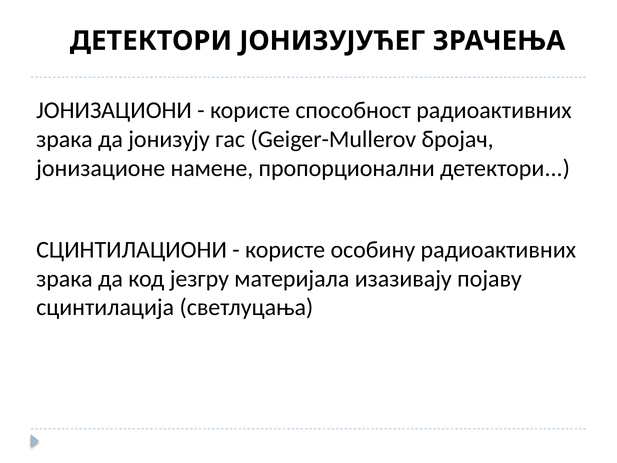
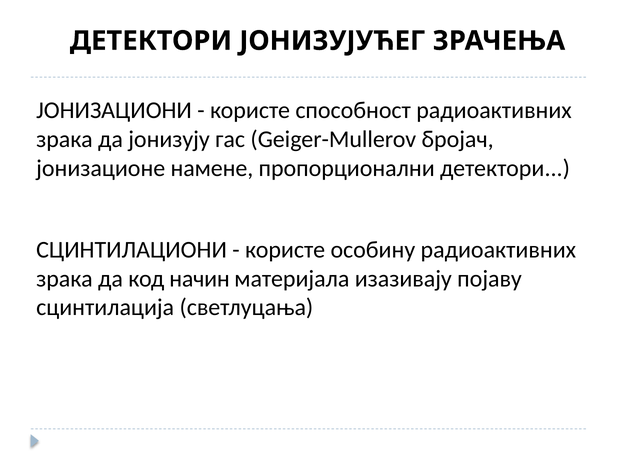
језгру: језгру -> начин
